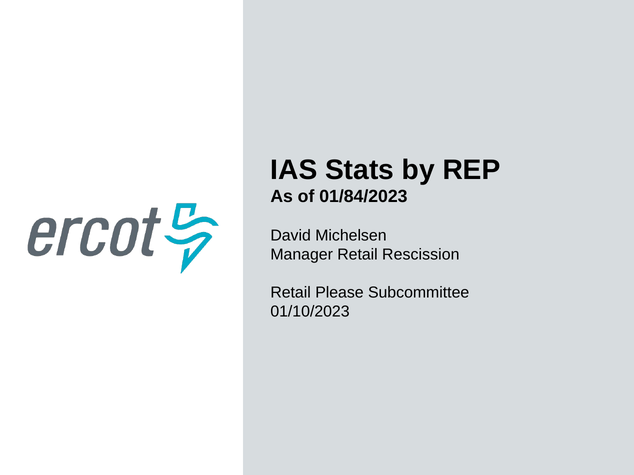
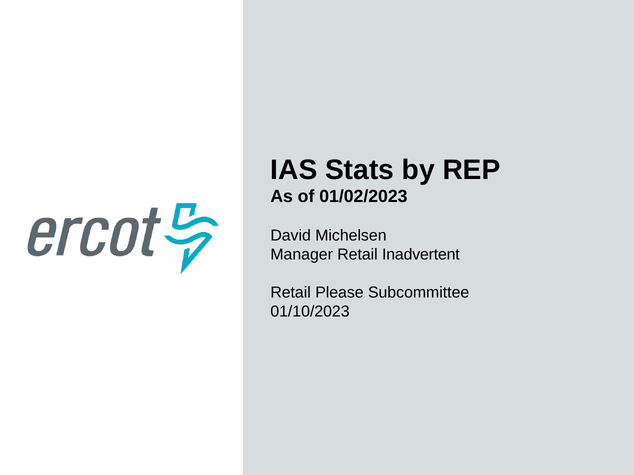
01/84/2023: 01/84/2023 -> 01/02/2023
Rescission: Rescission -> Inadvertent
